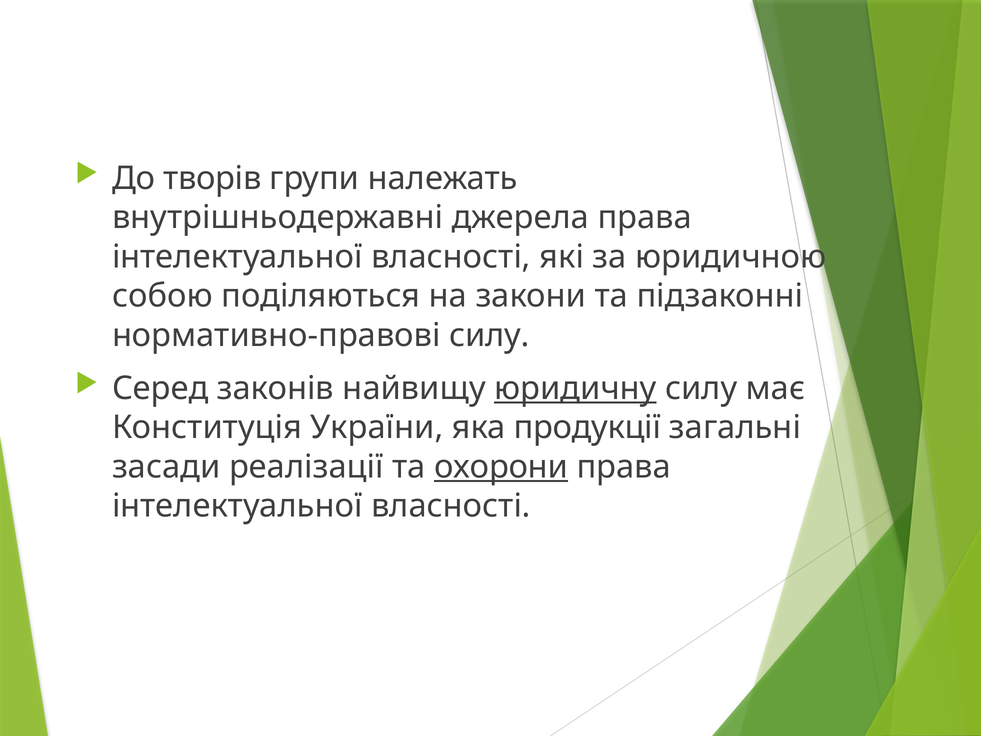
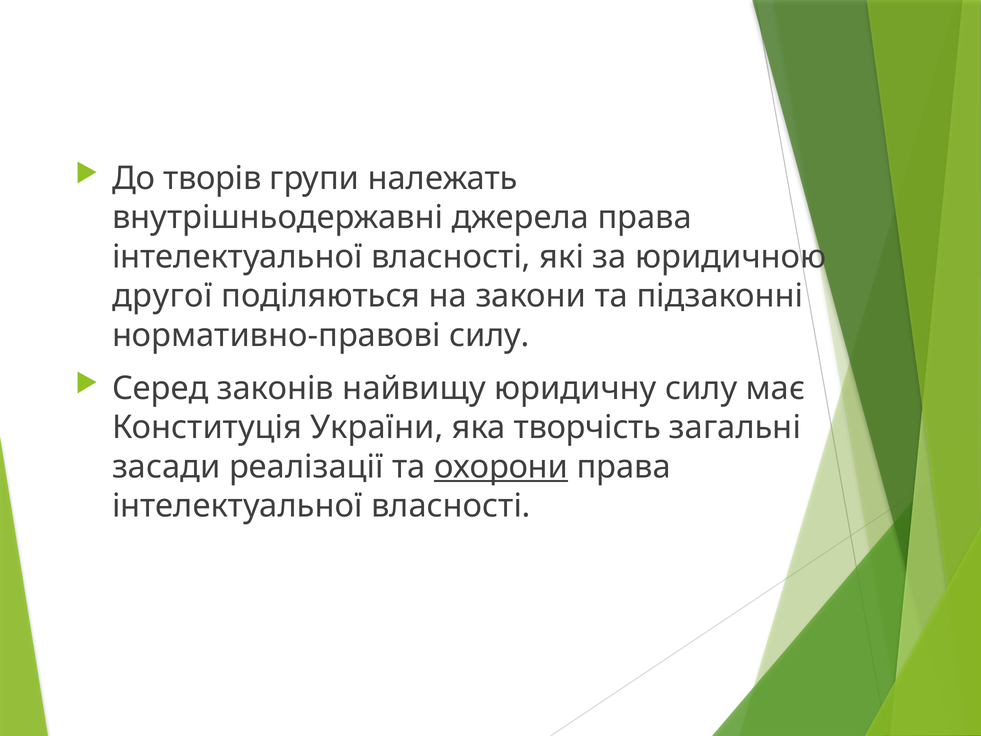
собою: собою -> другої
юридичну underline: present -> none
продукції: продукції -> творчість
